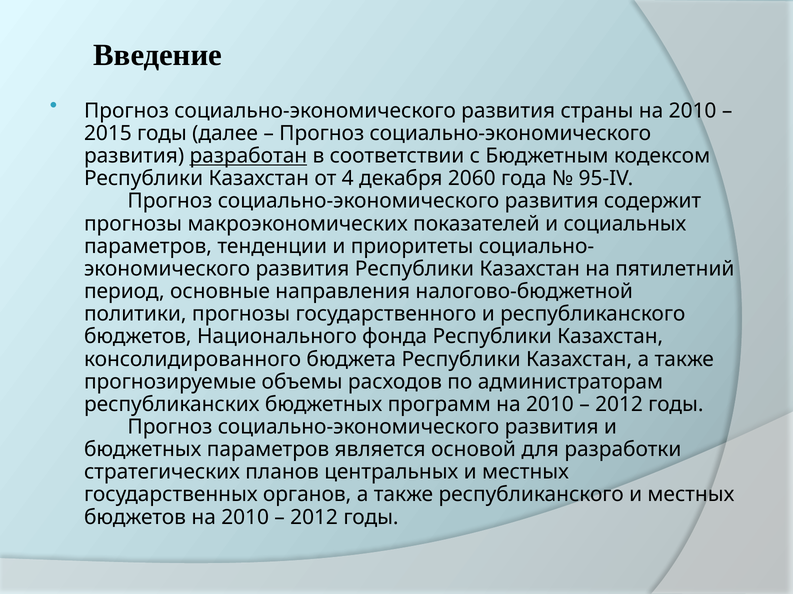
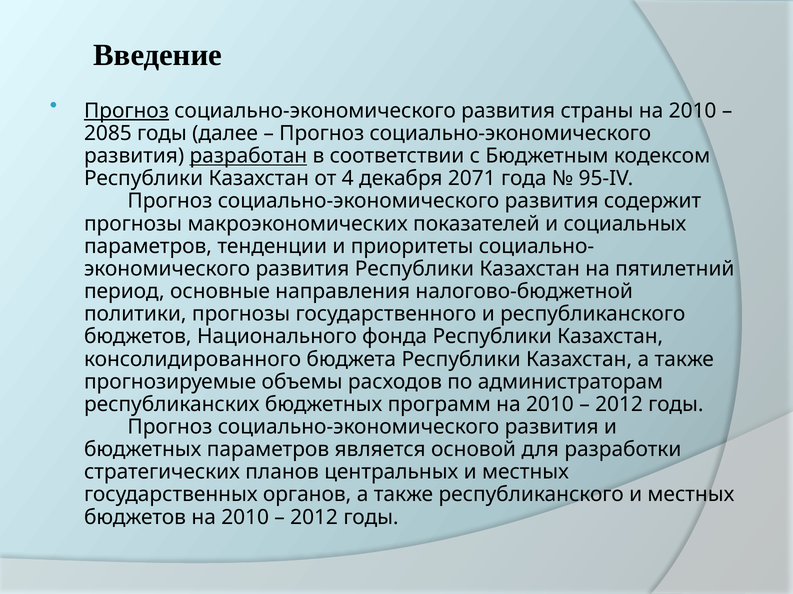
Прогноз at (127, 111) underline: none -> present
2015: 2015 -> 2085
2060: 2060 -> 2071
